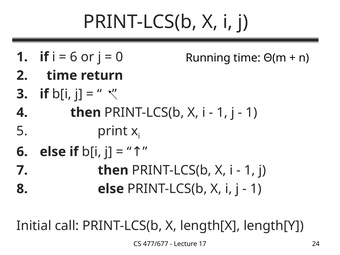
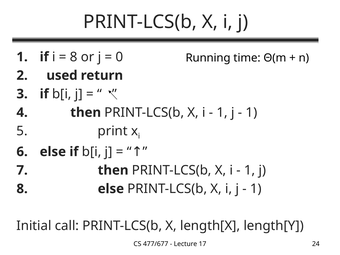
6 at (74, 57): 6 -> 8
time at (62, 75): time -> used
